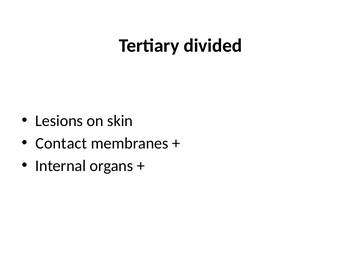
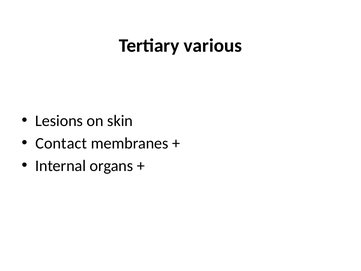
divided: divided -> various
